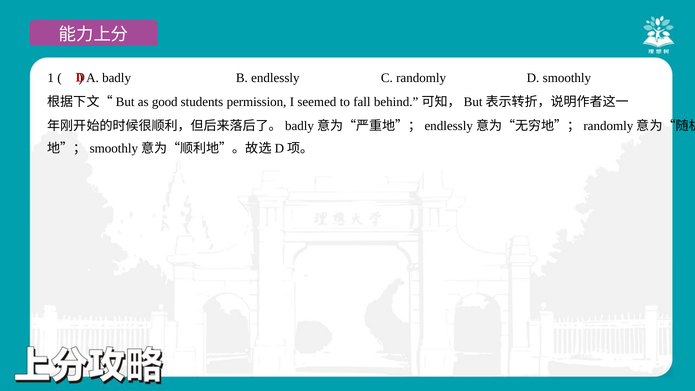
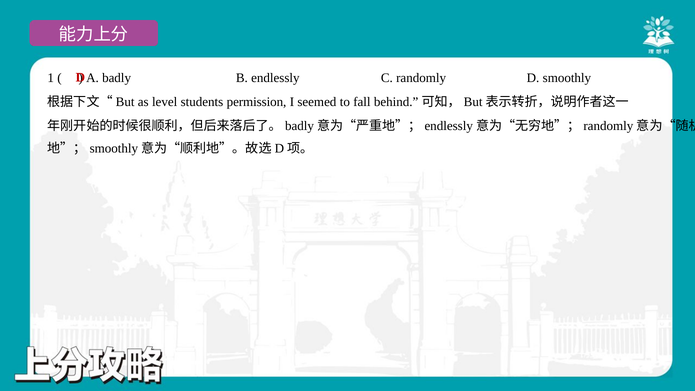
good: good -> level
